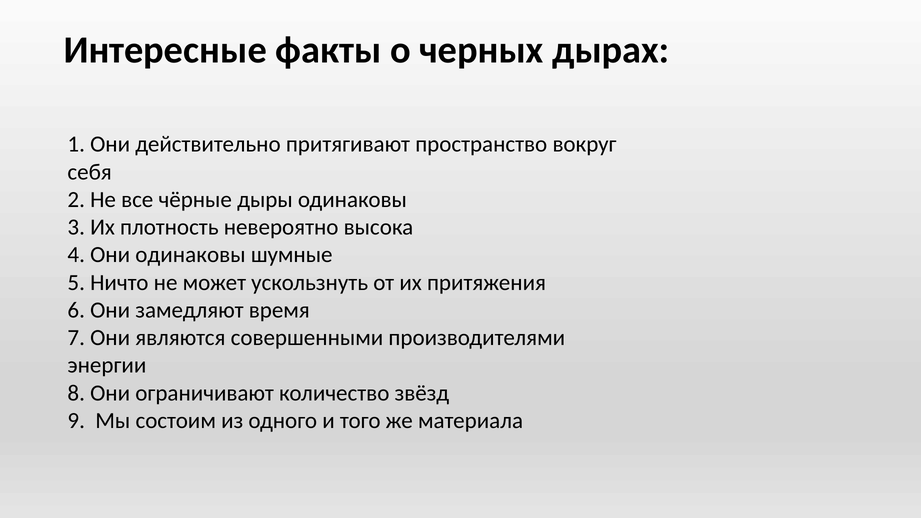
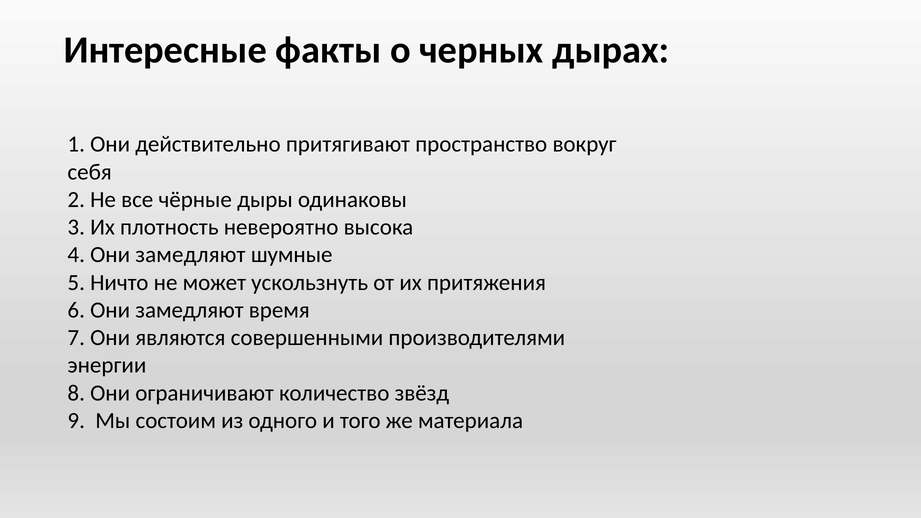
4 Они одинаковы: одинаковы -> замедляют
